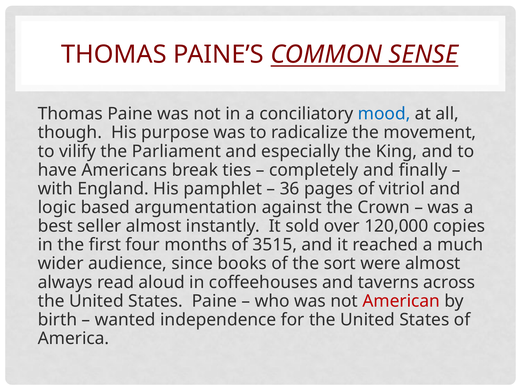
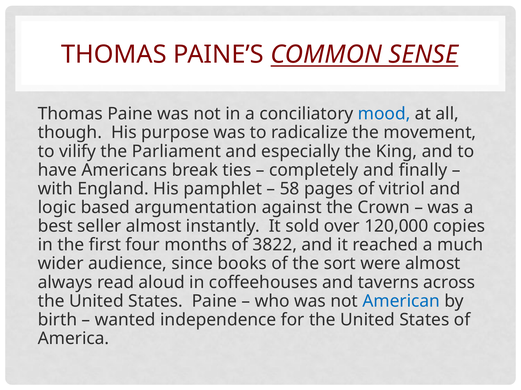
36: 36 -> 58
3515: 3515 -> 3822
American colour: red -> blue
